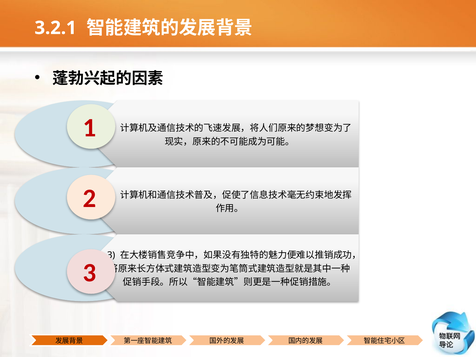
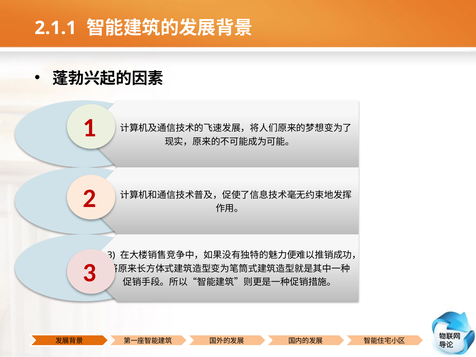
3.2.1: 3.2.1 -> 2.1.1
